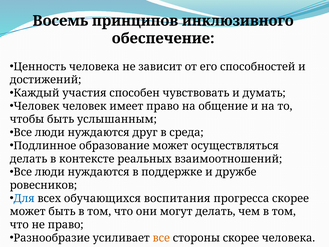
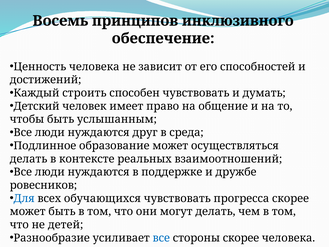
участия: участия -> строить
Человек at (36, 106): Человек -> Детский
обучающихся воспитания: воспитания -> чувствовать
не право: право -> детей
все at (161, 238) colour: orange -> blue
